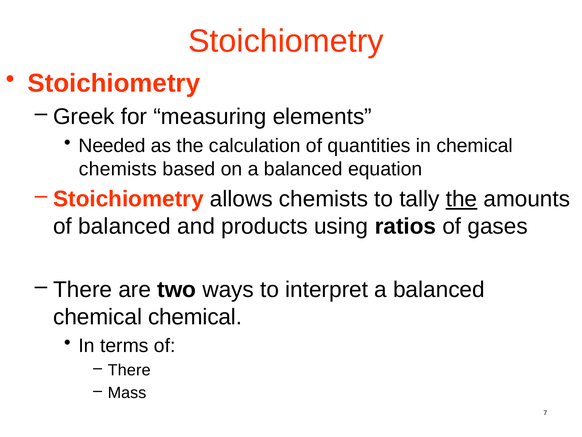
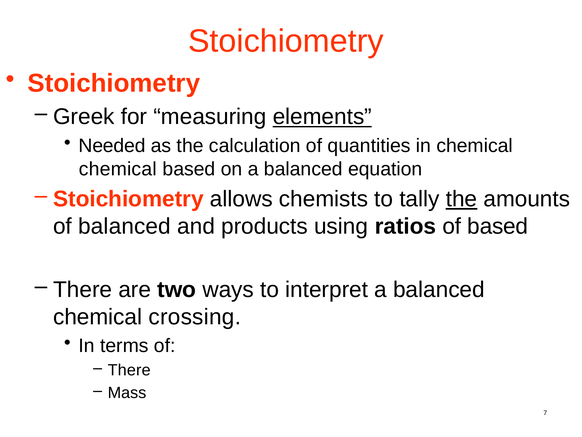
elements underline: none -> present
chemists at (118, 169): chemists -> chemical
of gases: gases -> based
chemical chemical: chemical -> crossing
